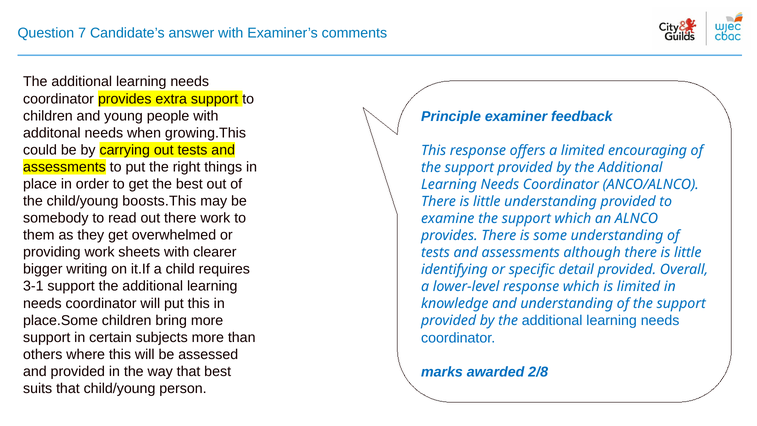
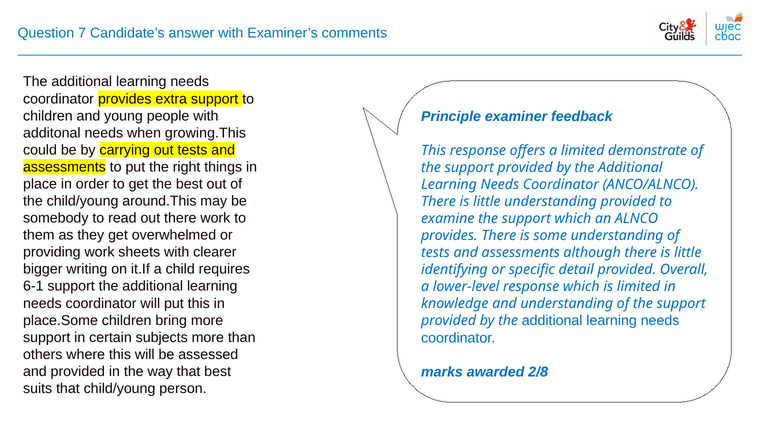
encouraging: encouraging -> demonstrate
boosts.This: boosts.This -> around.This
3-1: 3-1 -> 6-1
